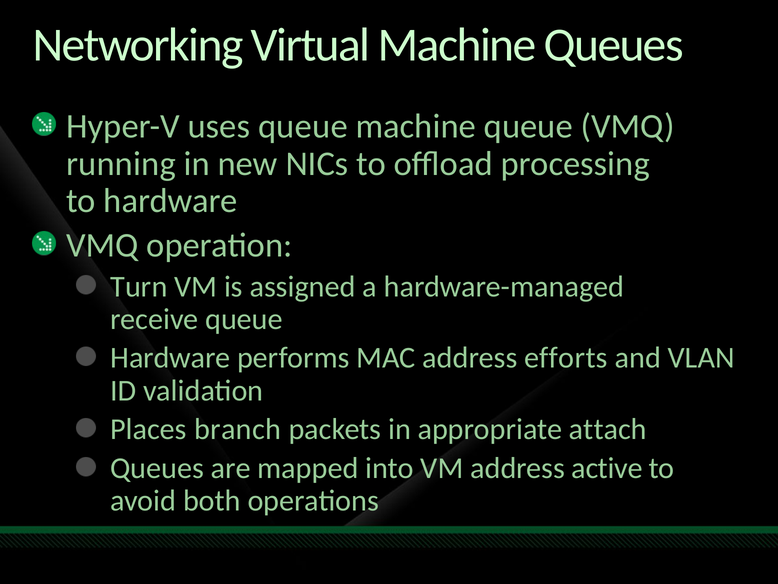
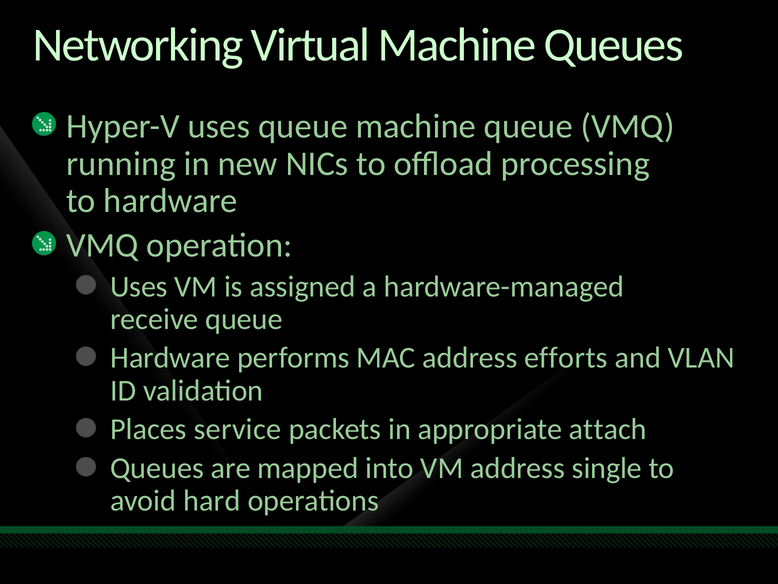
Turn at (139, 286): Turn -> Uses
branch: branch -> service
active: active -> single
both: both -> hard
